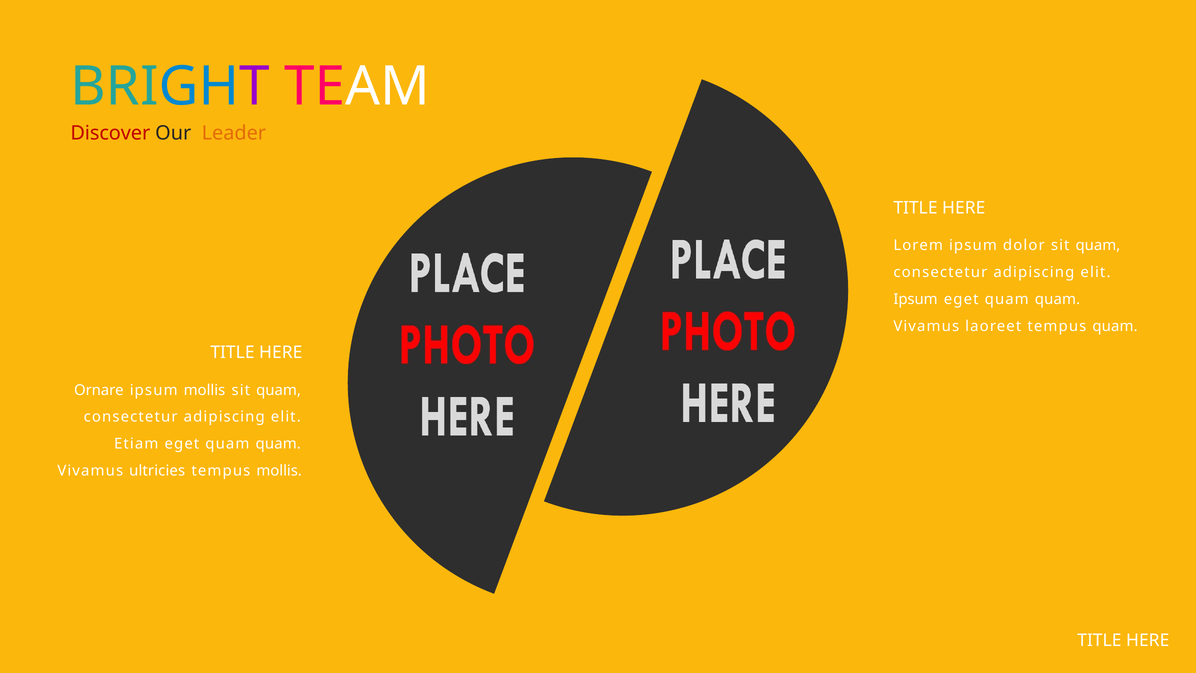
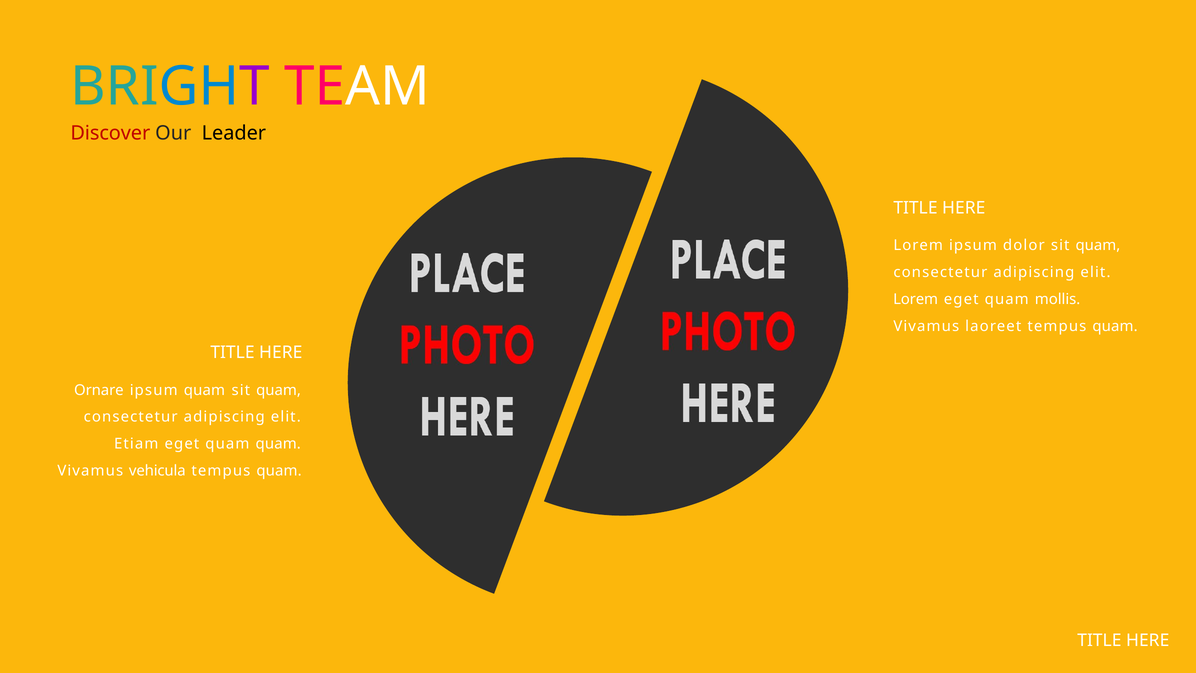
Leader colour: orange -> black
Ipsum at (916, 299): Ipsum -> Lorem
quam at (1058, 299): quam -> mollis
ipsum mollis: mollis -> quam
ultricies: ultricies -> vehicula
mollis at (279, 471): mollis -> quam
